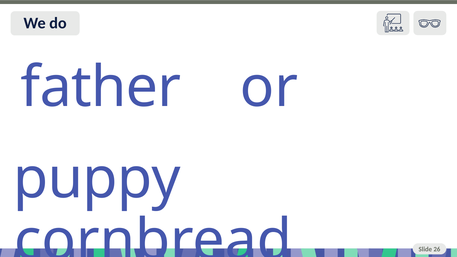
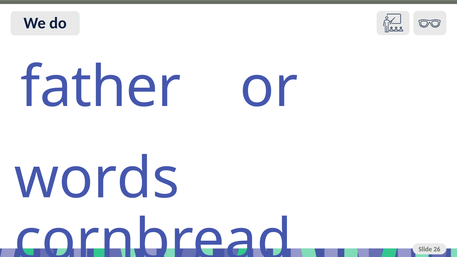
puppy: puppy -> words
